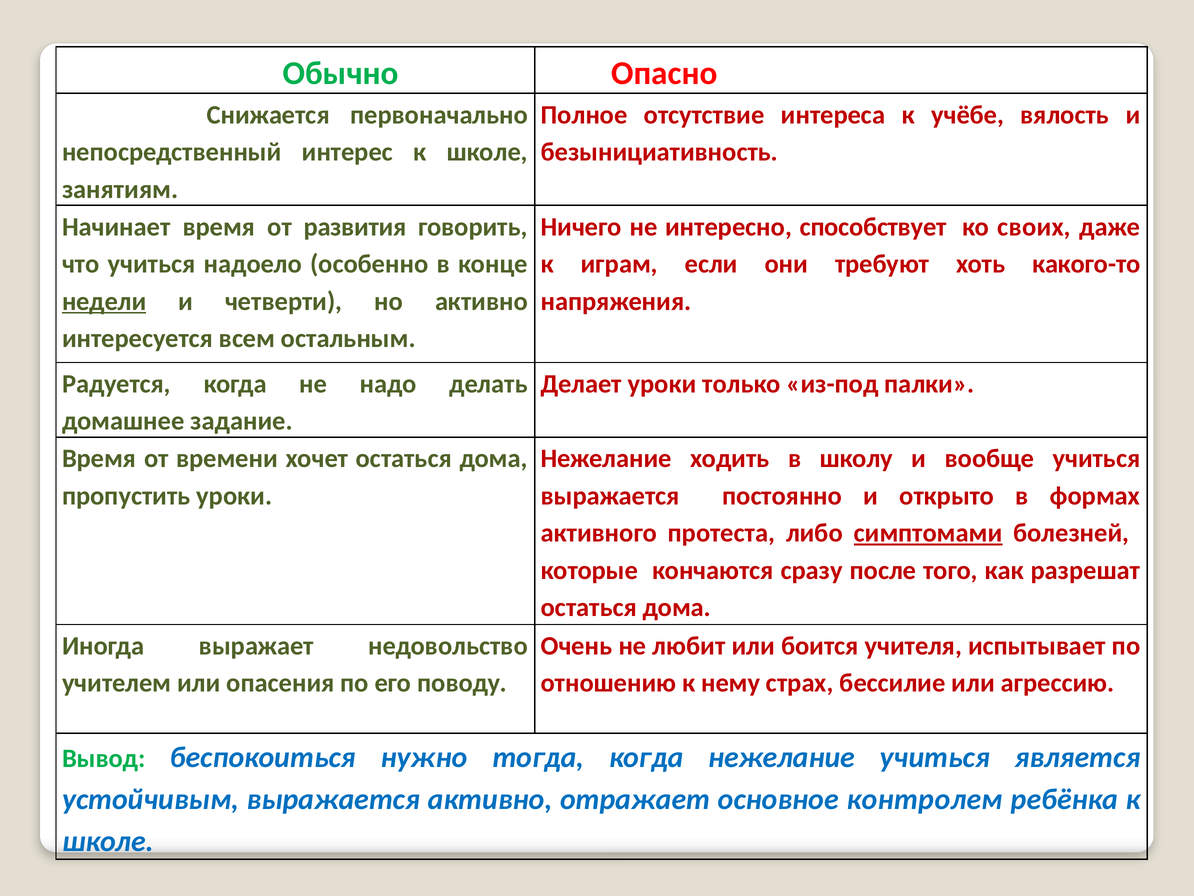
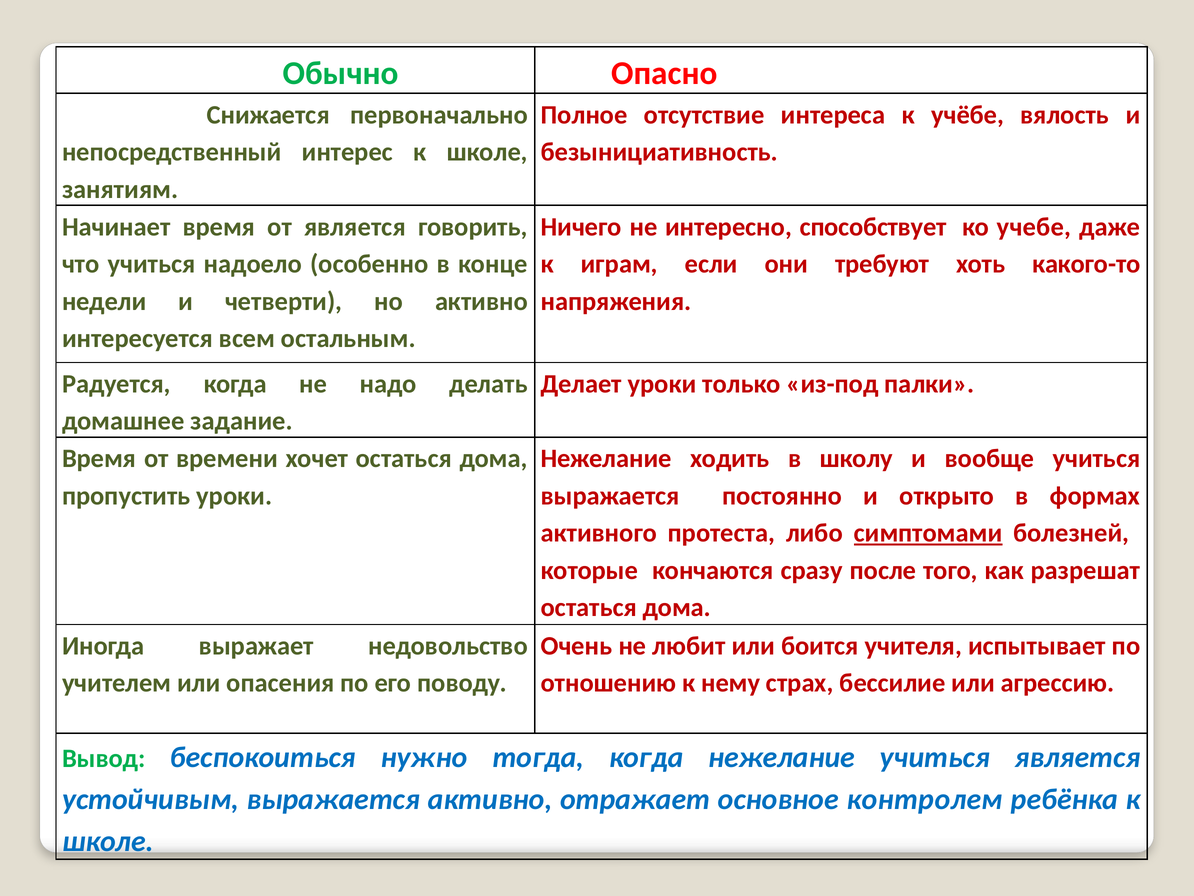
от развития: развития -> является
своих: своих -> учебе
недели underline: present -> none
